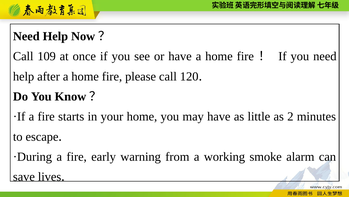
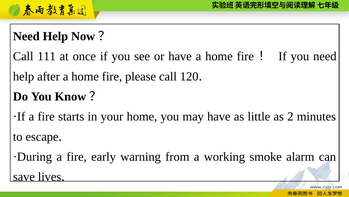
109: 109 -> 111
